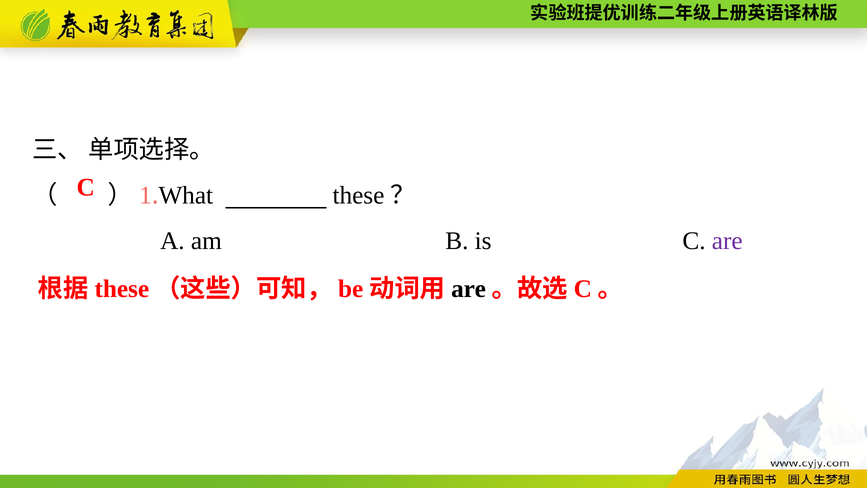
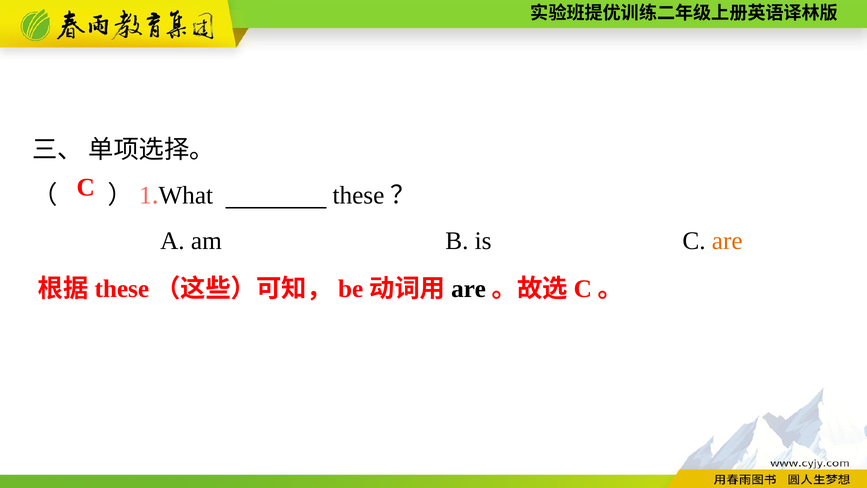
are at (727, 241) colour: purple -> orange
